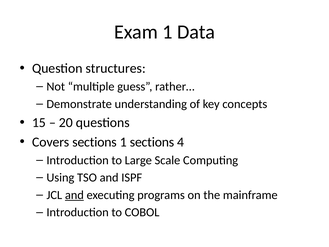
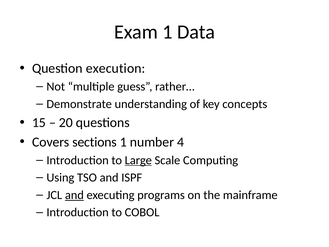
structures: structures -> execution
1 sections: sections -> number
Large underline: none -> present
